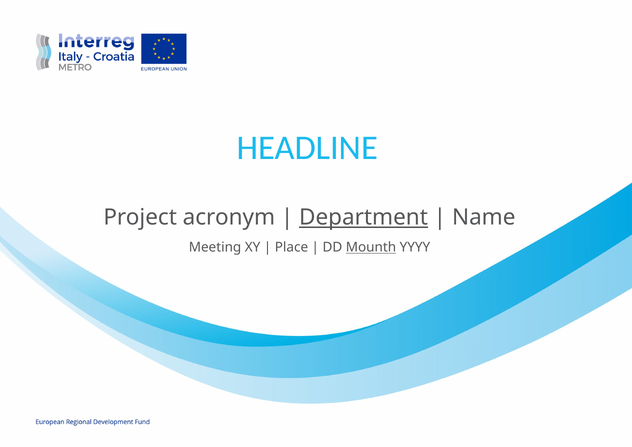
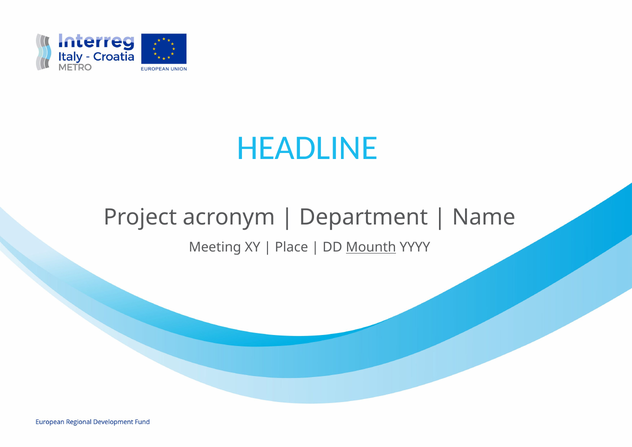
Department underline: present -> none
